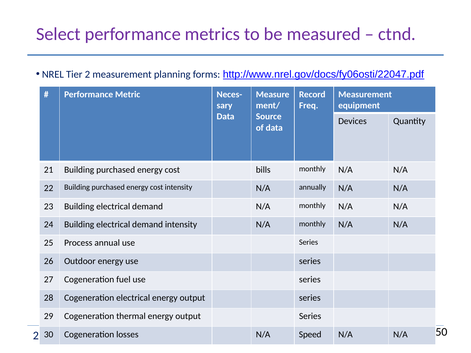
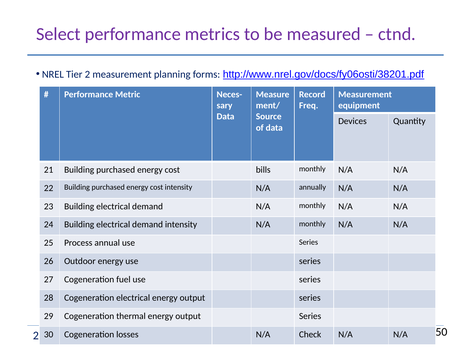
http://www.nrel.gov/docs/fy06osti/22047.pdf: http://www.nrel.gov/docs/fy06osti/22047.pdf -> http://www.nrel.gov/docs/fy06osti/38201.pdf
Speed: Speed -> Check
